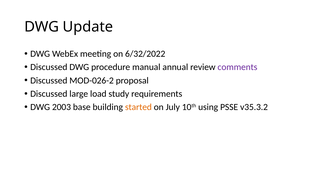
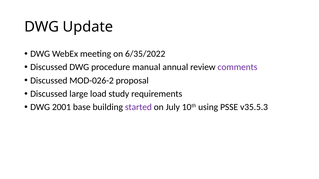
6/32/2022: 6/32/2022 -> 6/35/2022
2003: 2003 -> 2001
started colour: orange -> purple
v35.3.2: v35.3.2 -> v35.5.3
